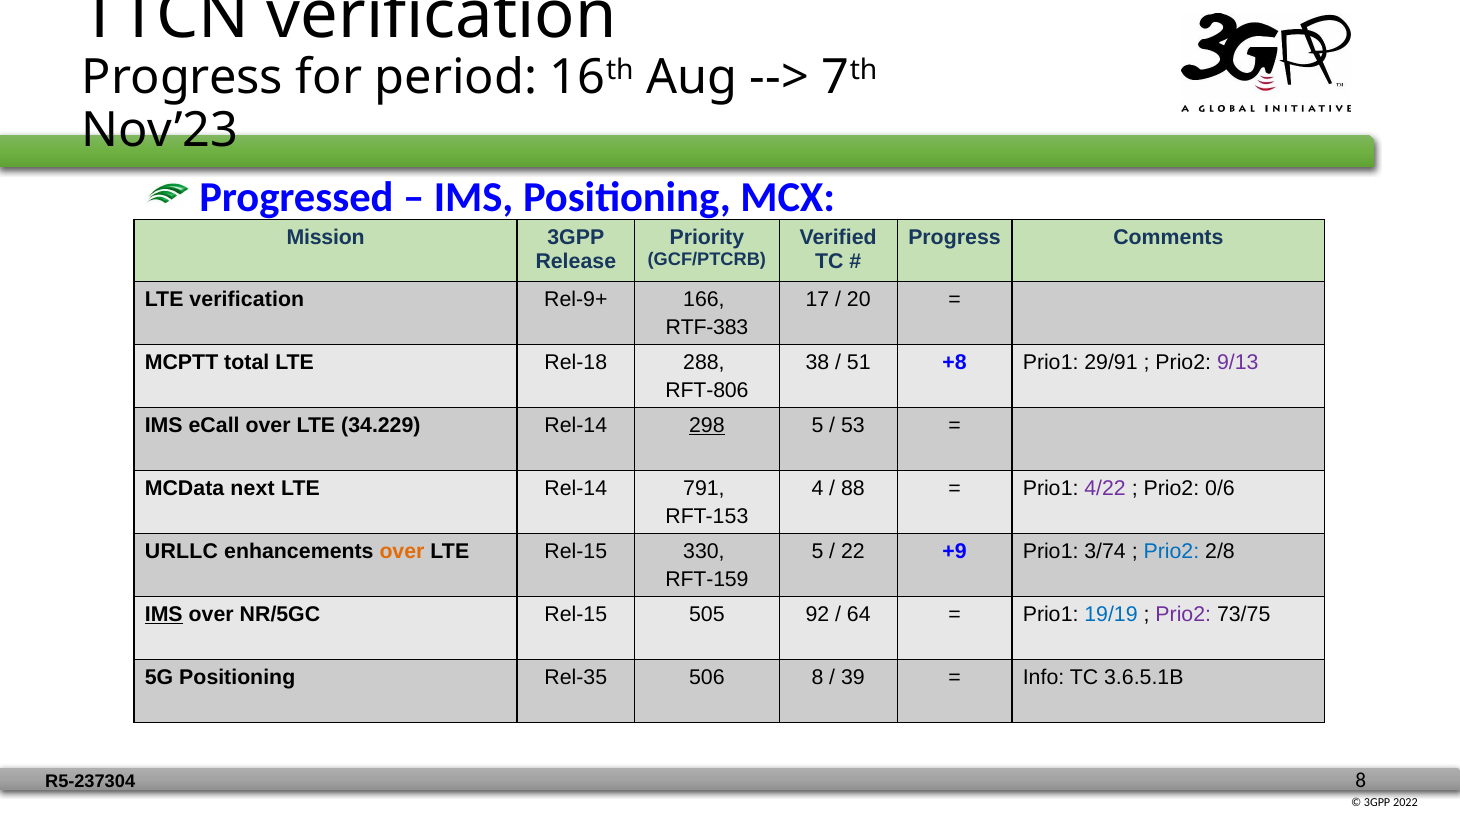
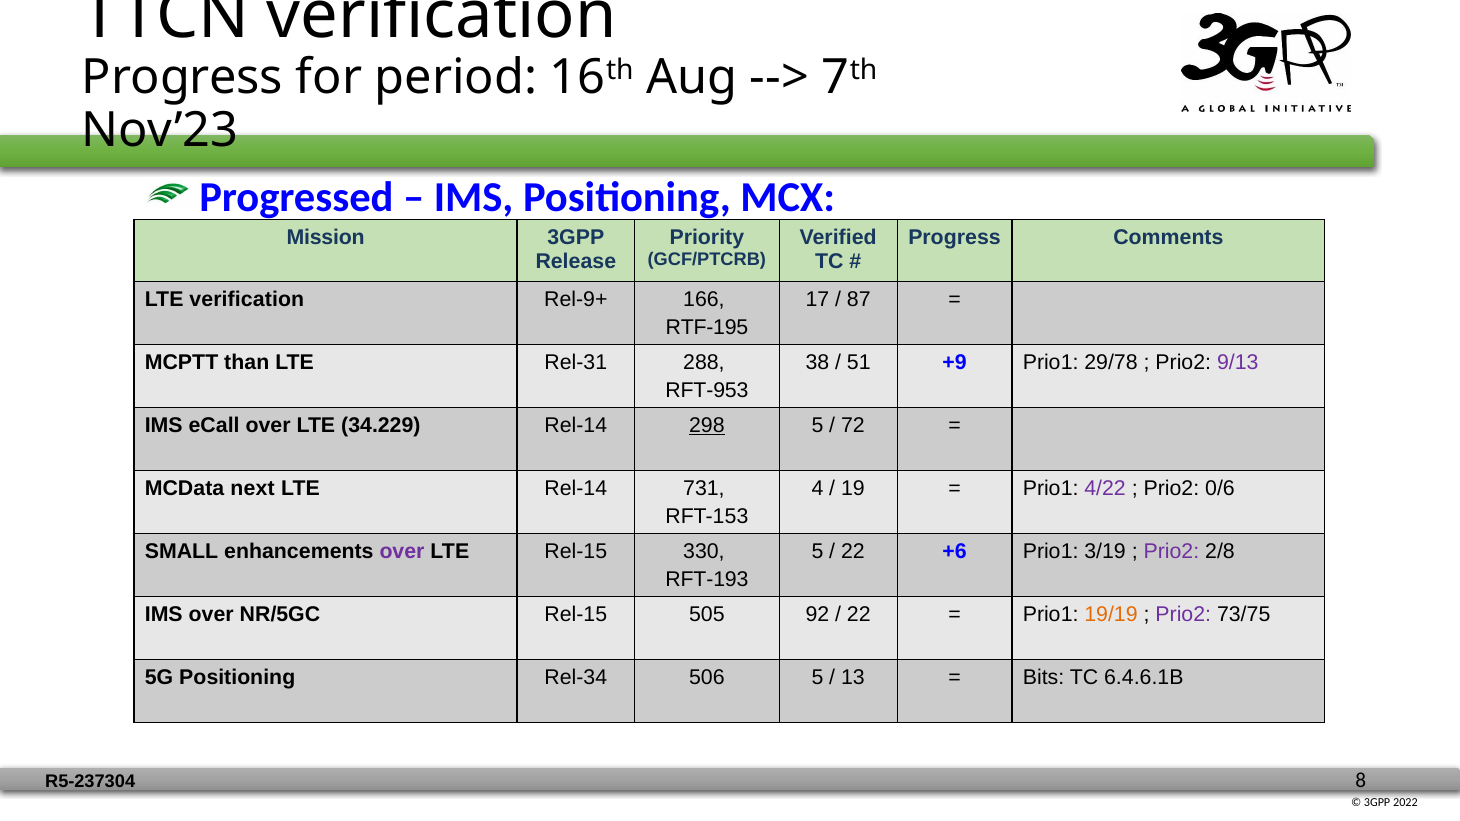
20: 20 -> 87
RTF-383: RTF-383 -> RTF-195
+8: +8 -> +9
29/91: 29/91 -> 29/78
total: total -> than
Rel-18: Rel-18 -> Rel-31
RFT-806: RFT-806 -> RFT-953
53: 53 -> 72
791: 791 -> 731
88: 88 -> 19
URLLC: URLLC -> SMALL
over at (402, 551) colour: orange -> purple
+9: +9 -> +6
3/74: 3/74 -> 3/19
Prio2 at (1171, 551) colour: blue -> purple
RFT-159: RFT-159 -> RFT-193
IMS at (164, 614) underline: present -> none
64 at (859, 614): 64 -> 22
19/19 colour: blue -> orange
Rel-35: Rel-35 -> Rel-34
506 8: 8 -> 5
39: 39 -> 13
Info: Info -> Bits
3.6.5.1B: 3.6.5.1B -> 6.4.6.1B
